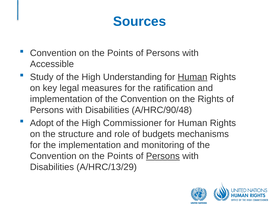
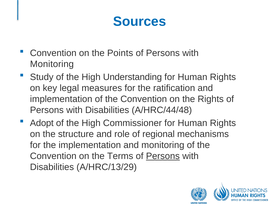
Accessible at (52, 64): Accessible -> Monitoring
Human at (192, 77) underline: present -> none
A/HRC/90/48: A/HRC/90/48 -> A/HRC/44/48
budgets: budgets -> regional
Points at (120, 156): Points -> Terms
